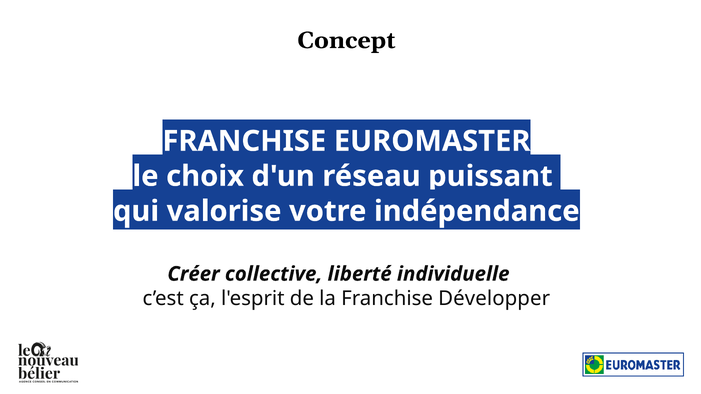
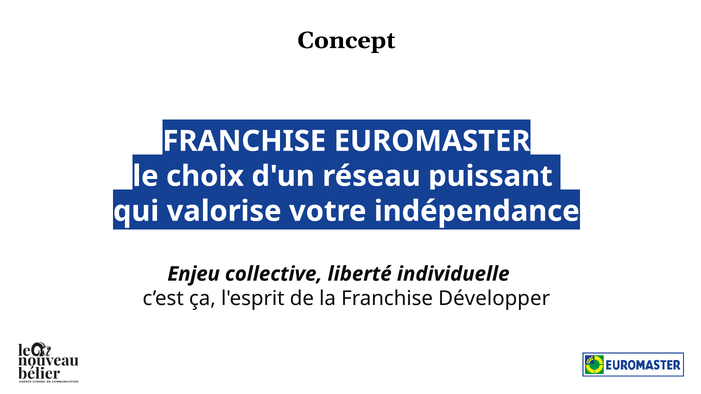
Créer: Créer -> Enjeu
